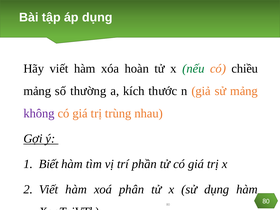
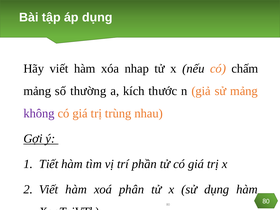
hoàn: hoàn -> nhap
nếu colour: green -> black
chiều: chiều -> chấm
Biết: Biết -> Tiết
